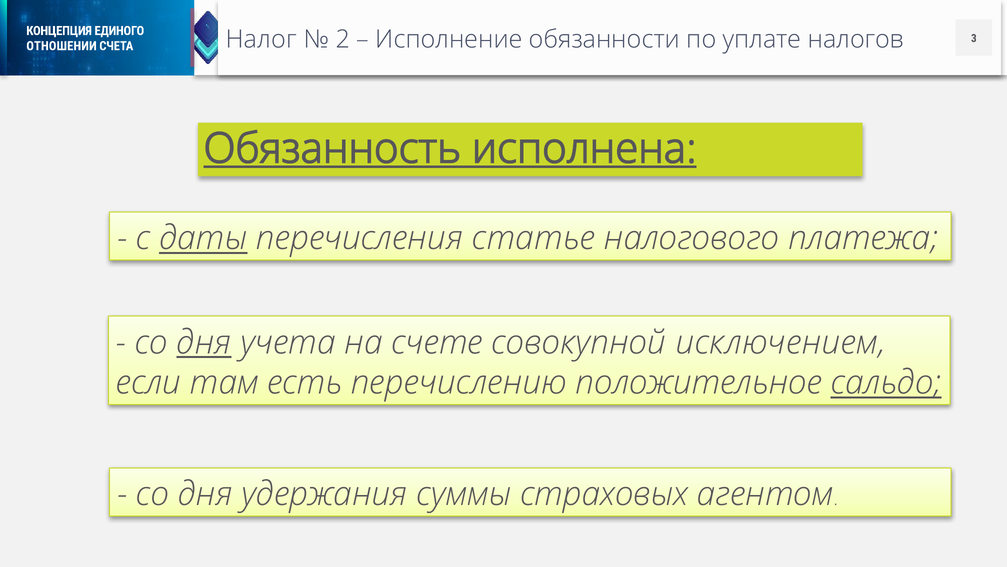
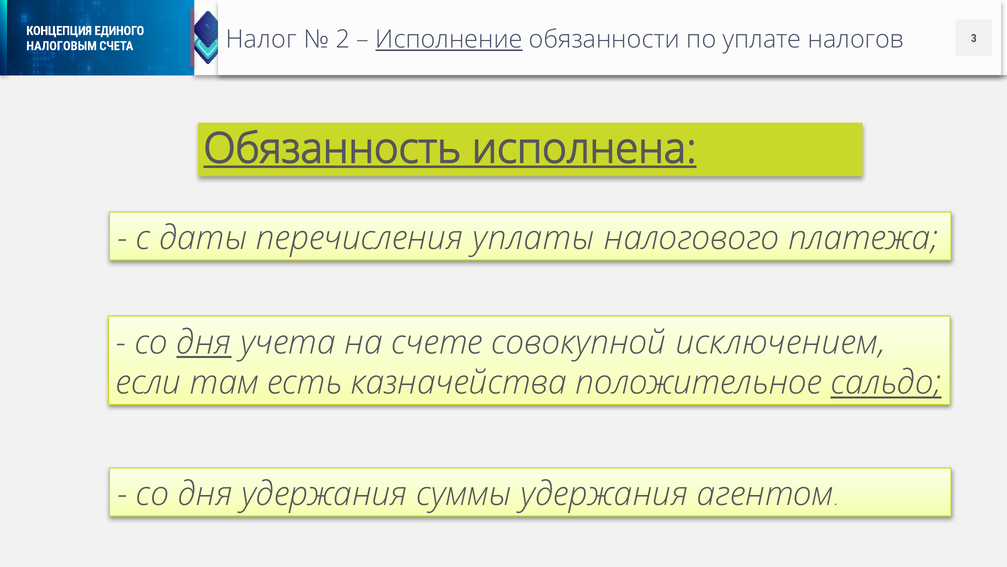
ОТНОШЕНИИ: ОТНОШЕНИИ -> НАЛОГОВЫМ
Исполнение underline: none -> present
даты underline: present -> none
статье: статье -> уплаты
перечислению: перечислению -> казначейства
суммы страховых: страховых -> удержания
